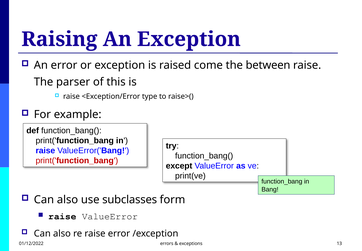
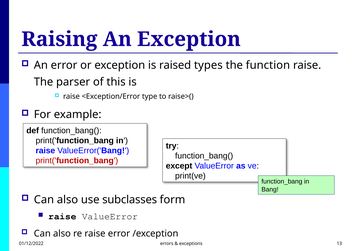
come: come -> types
between: between -> function
